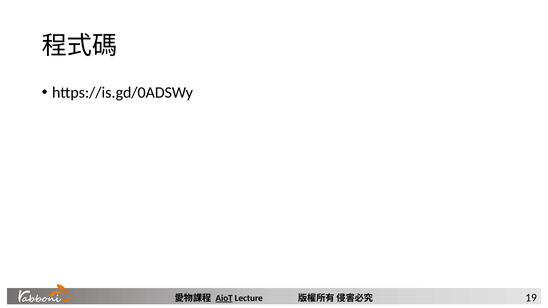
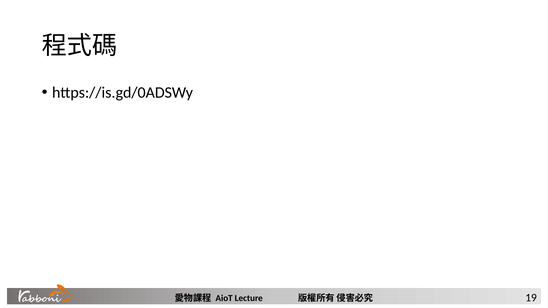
AioT underline: present -> none
